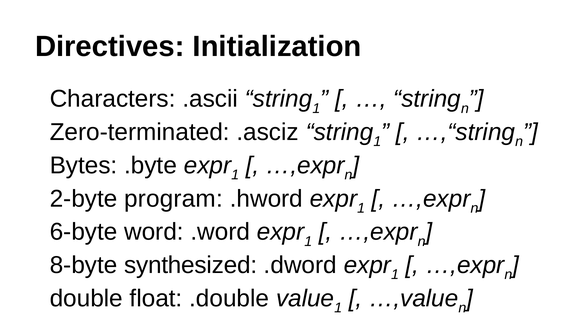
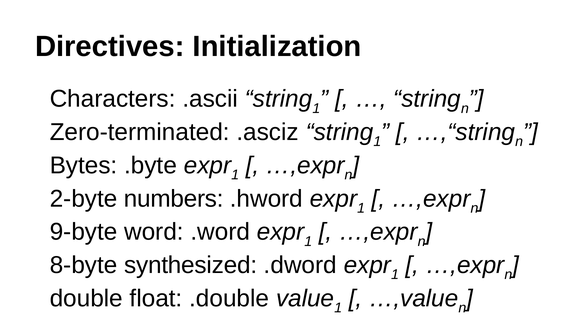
program: program -> numbers
6-byte: 6-byte -> 9-byte
